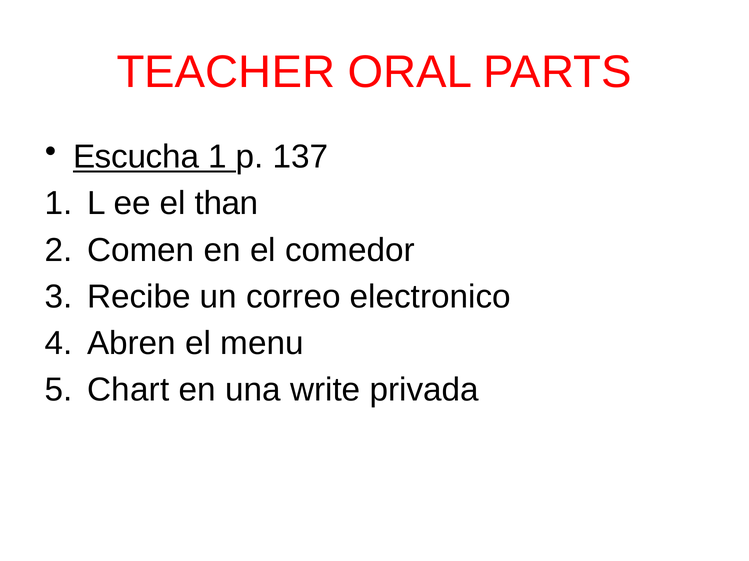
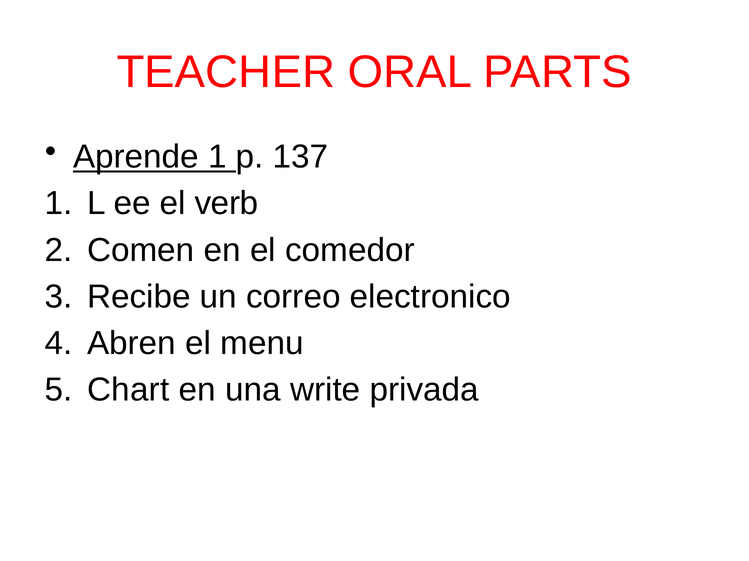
Escucha: Escucha -> Aprende
than: than -> verb
